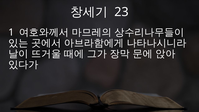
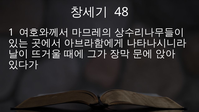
23: 23 -> 48
